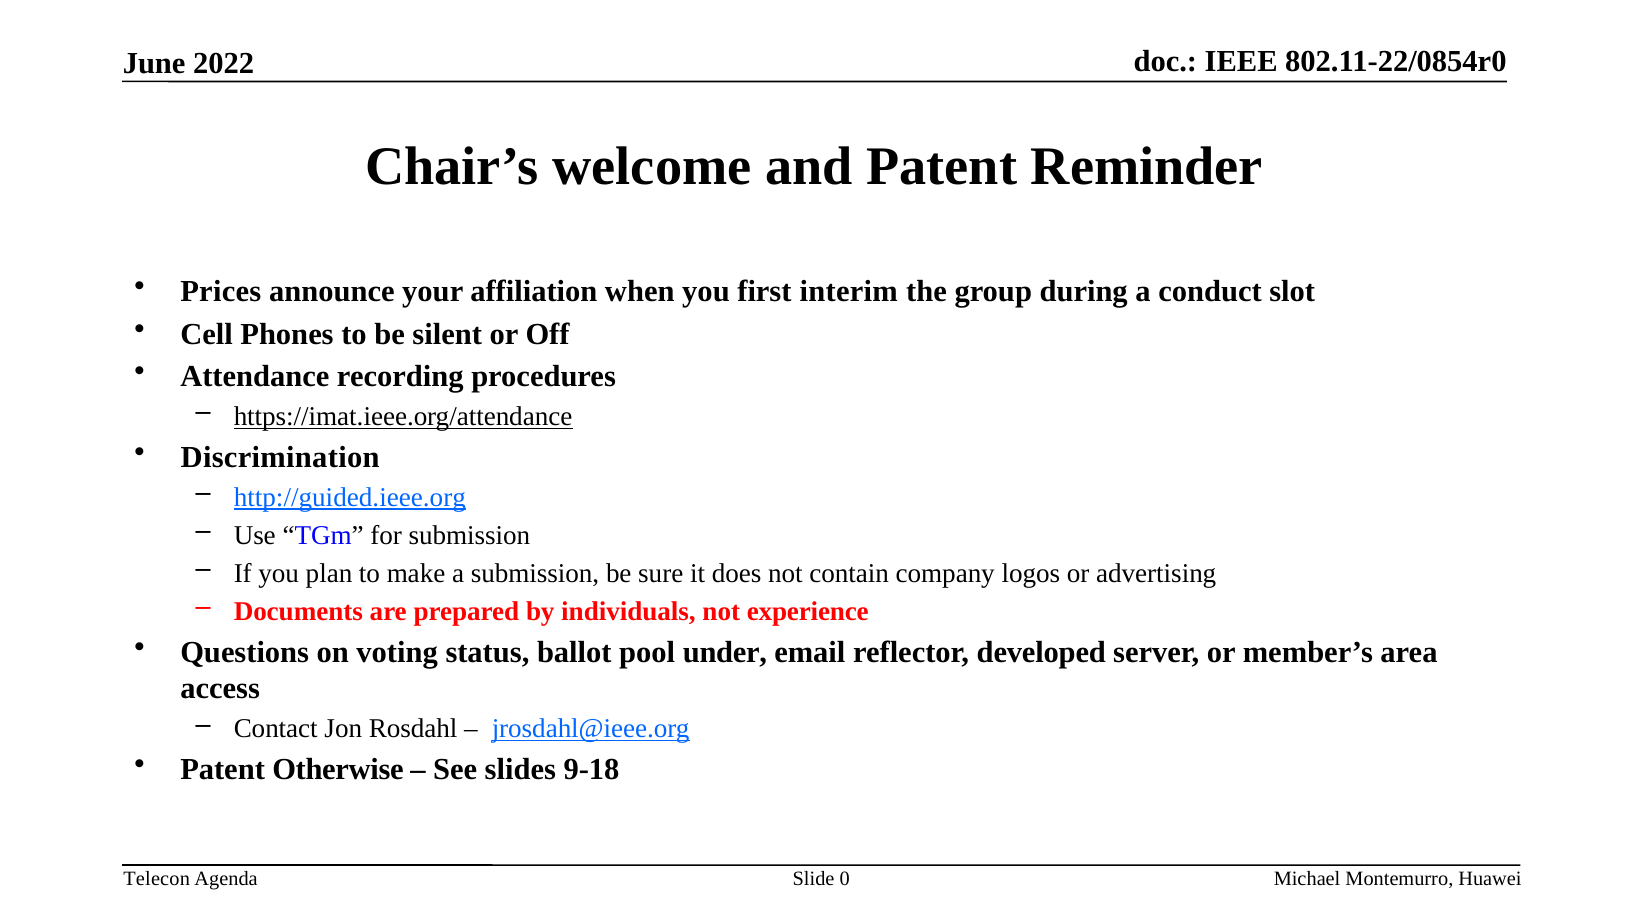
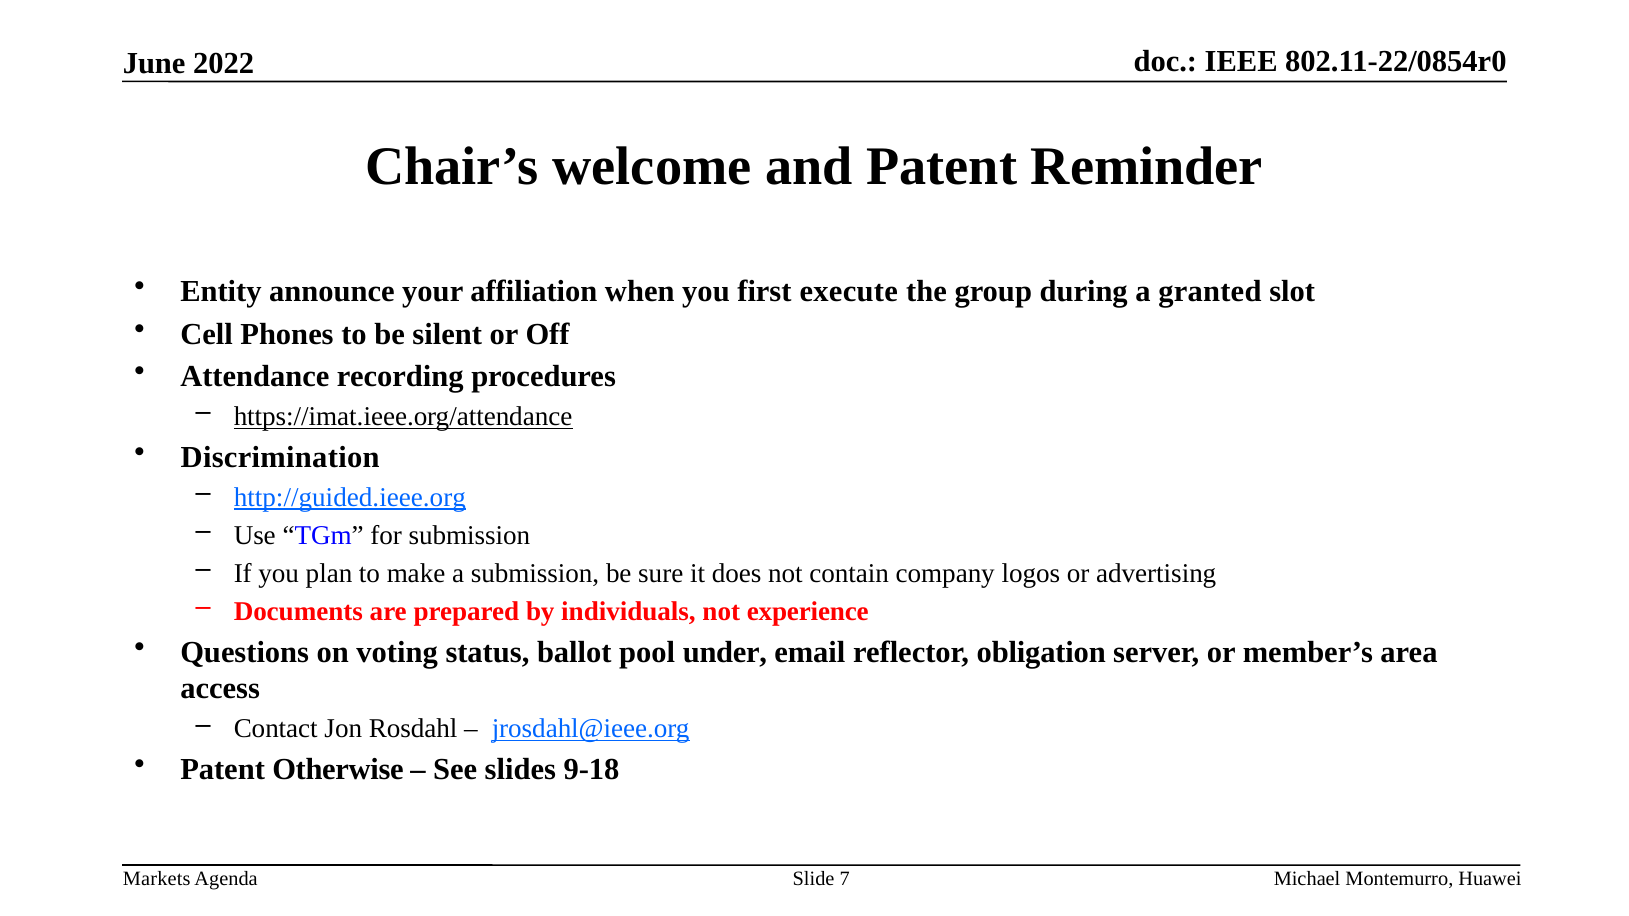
Prices: Prices -> Entity
interim: interim -> execute
conduct: conduct -> granted
developed: developed -> obligation
Telecon: Telecon -> Markets
0: 0 -> 7
